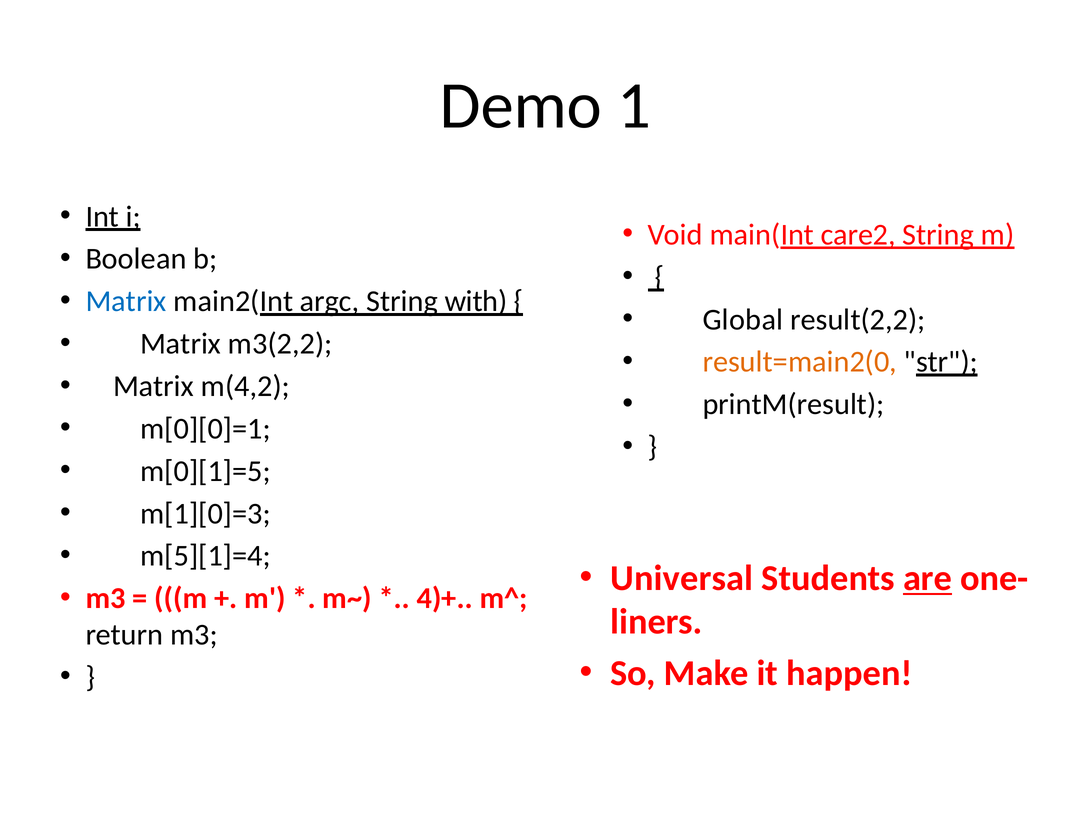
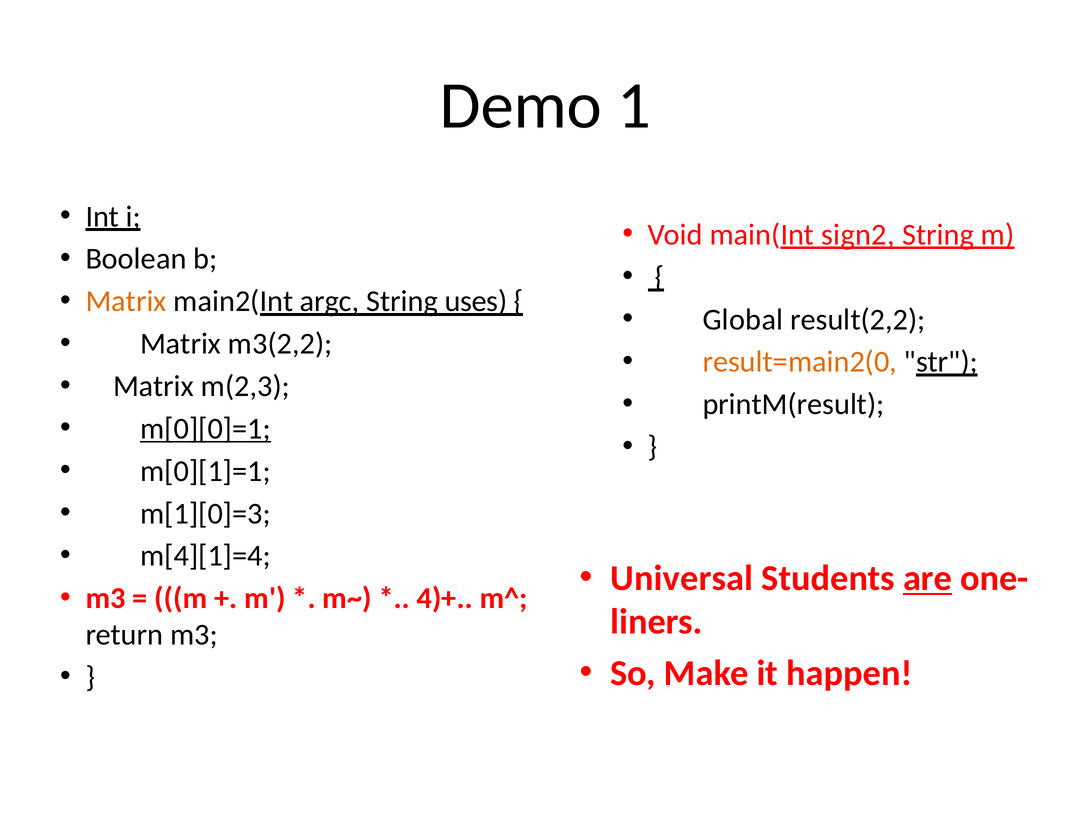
care2: care2 -> sign2
Matrix at (126, 301) colour: blue -> orange
with: with -> uses
m(4,2: m(4,2 -> m(2,3
m[0][0]=1 underline: none -> present
m[0][1]=5: m[0][1]=5 -> m[0][1]=1
m[5][1]=4: m[5][1]=4 -> m[4][1]=4
